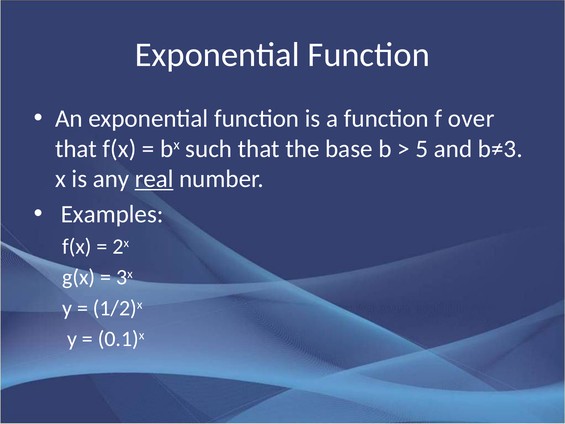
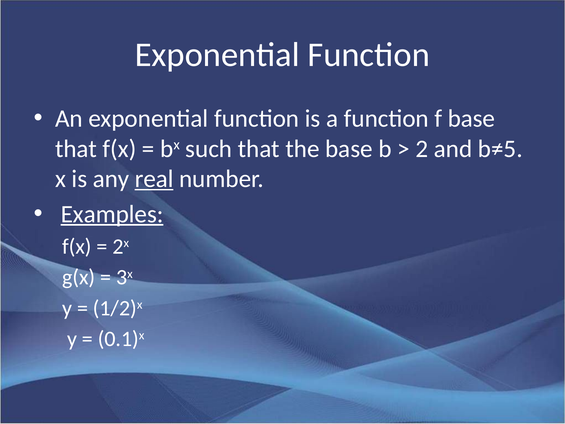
f over: over -> base
5: 5 -> 2
b≠3: b≠3 -> b≠5
Examples underline: none -> present
